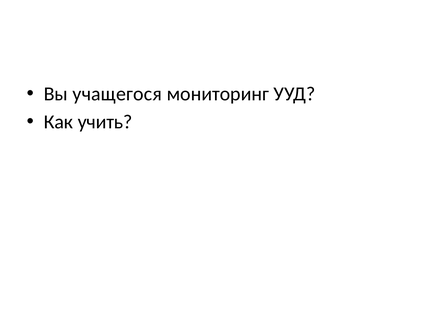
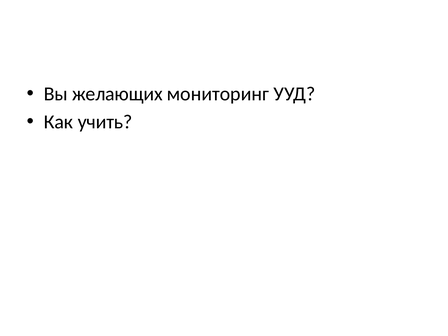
учащегося: учащегося -> желающих
